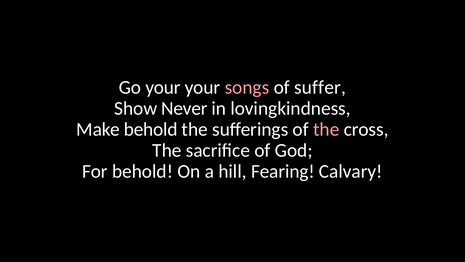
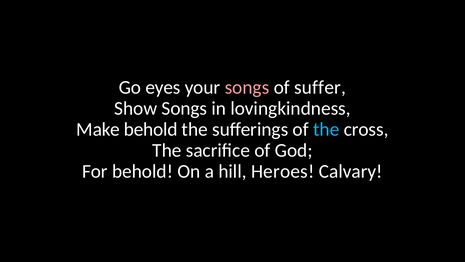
Go your: your -> eyes
Show Never: Never -> Songs
the at (326, 129) colour: pink -> light blue
Fearing: Fearing -> Heroes
